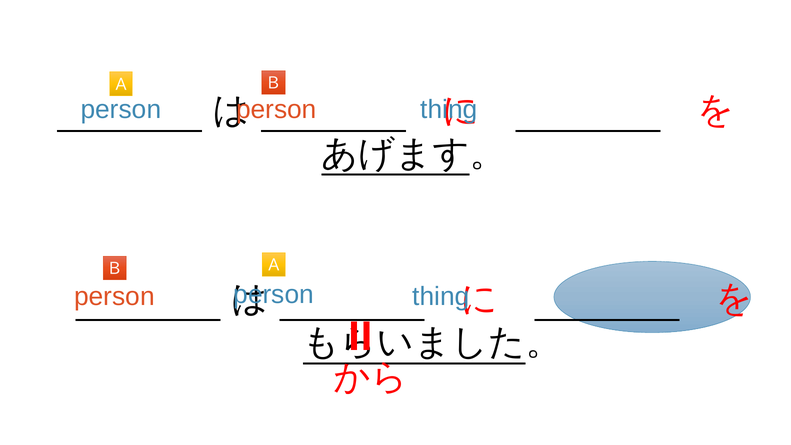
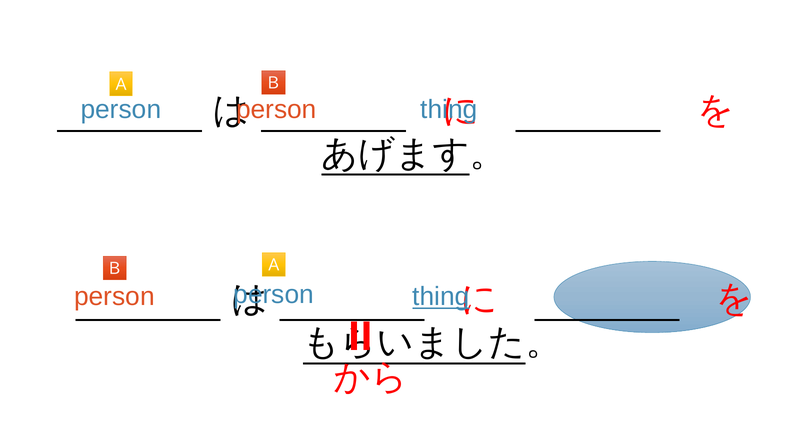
thing at (441, 297) underline: none -> present
